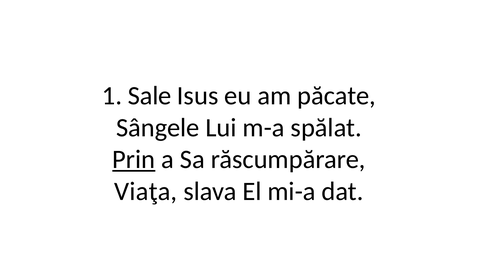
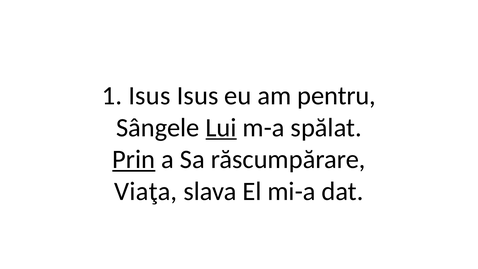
1 Sale: Sale -> Isus
păcate: păcate -> pentru
Lui underline: none -> present
